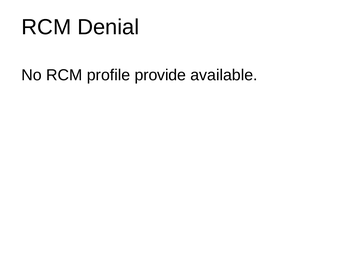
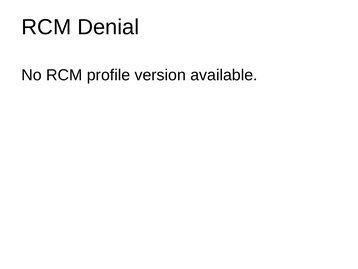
provide: provide -> version
